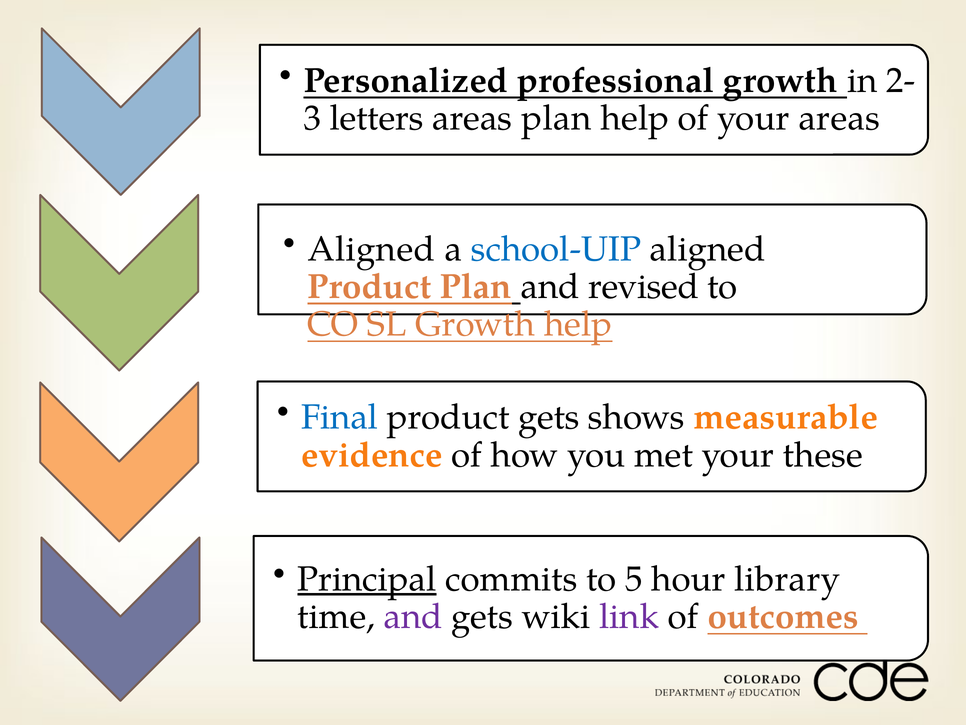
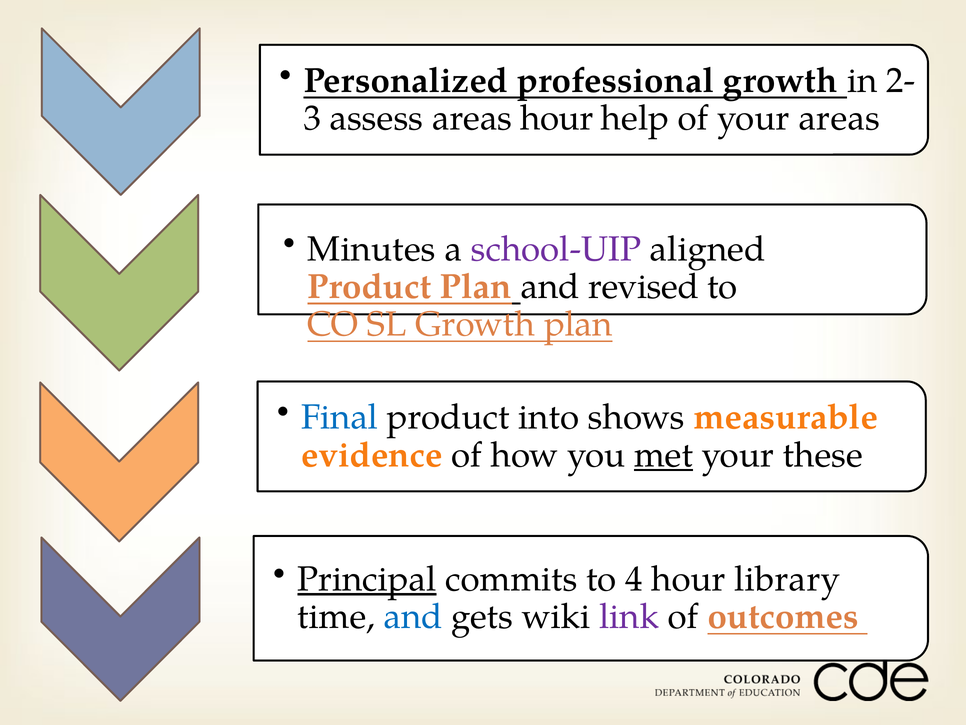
letters: letters -> assess
areas plan: plan -> hour
Aligned at (371, 249): Aligned -> Minutes
school-UIP colour: blue -> purple
Growth help: help -> plan
product gets: gets -> into
met underline: none -> present
5: 5 -> 4
and at (413, 616) colour: purple -> blue
